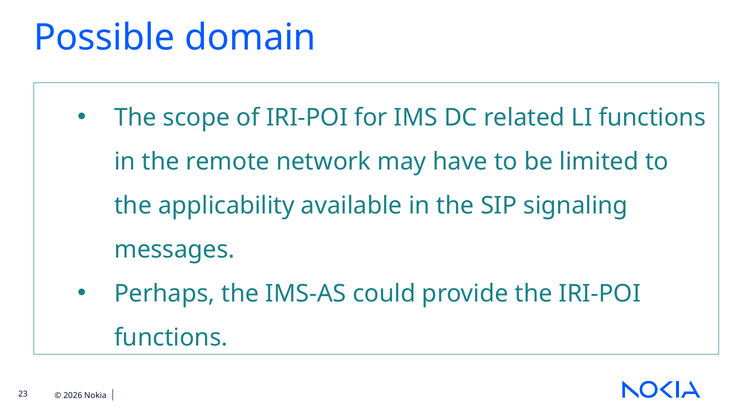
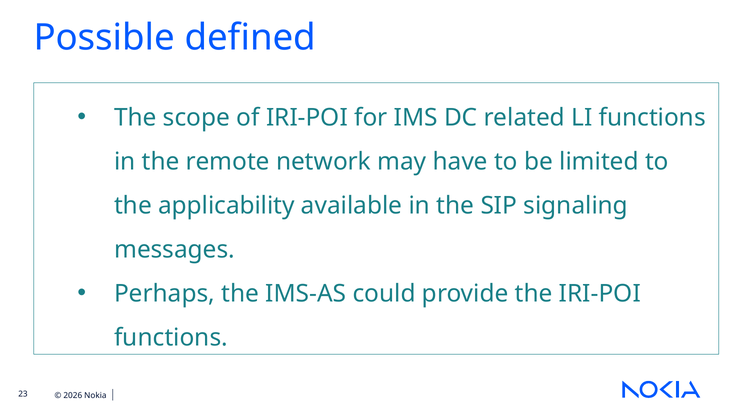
domain: domain -> defined
